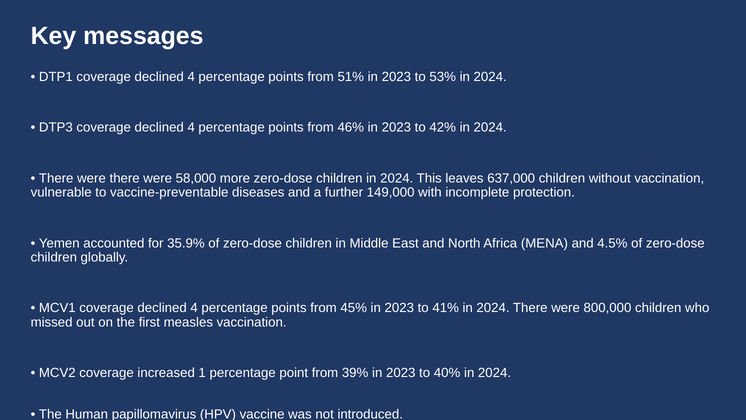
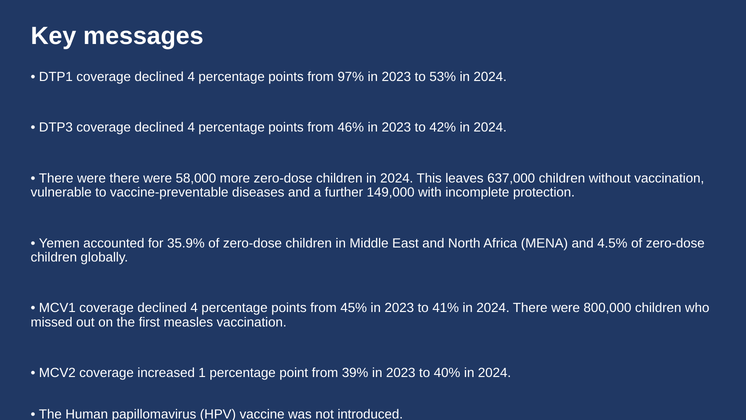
51%: 51% -> 97%
